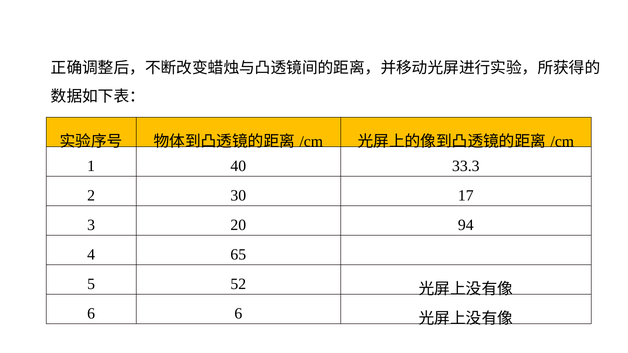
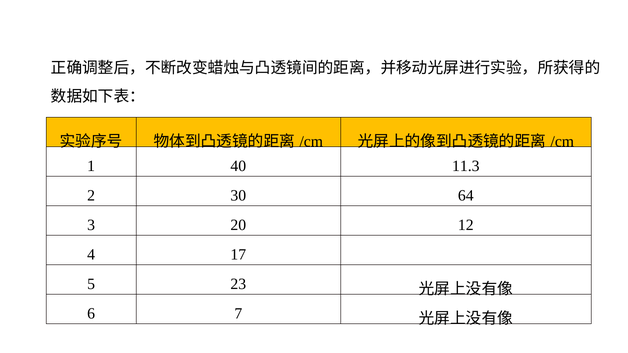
33.3: 33.3 -> 11.3
17: 17 -> 64
94: 94 -> 12
65: 65 -> 17
52: 52 -> 23
6 6: 6 -> 7
